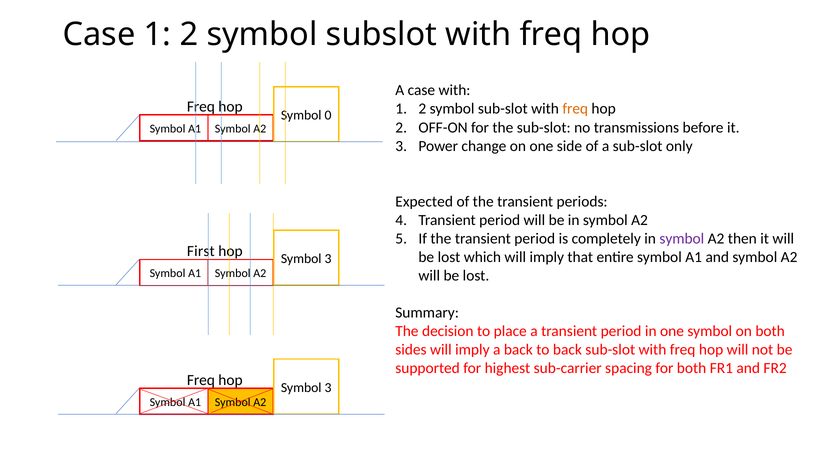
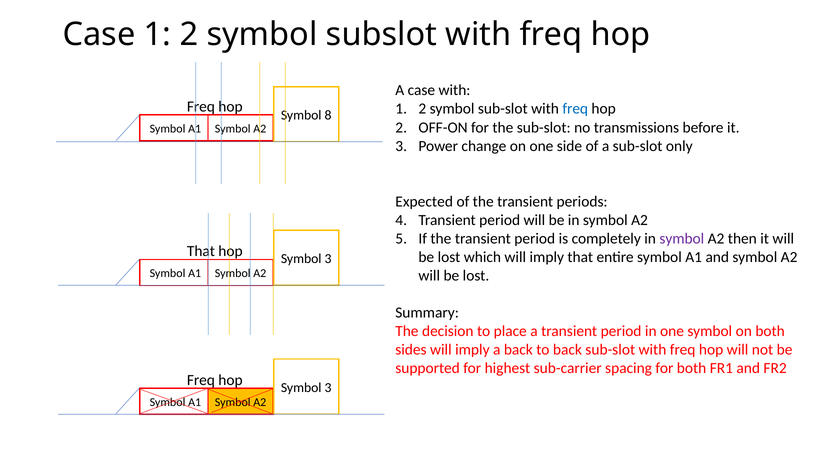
freq at (575, 109) colour: orange -> blue
0: 0 -> 8
First at (201, 251): First -> That
